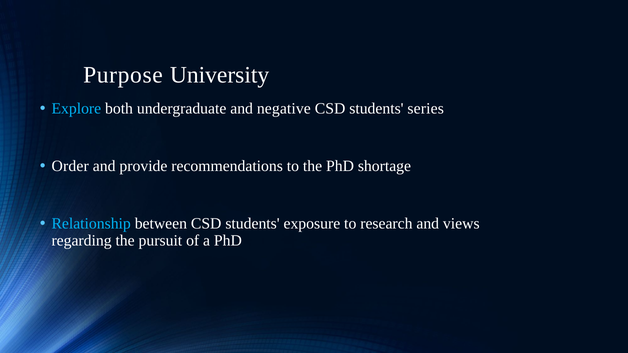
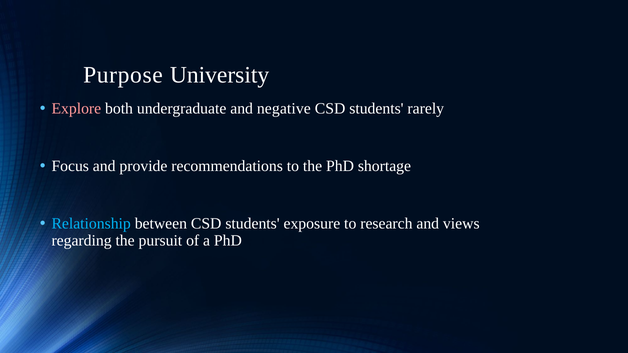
Explore colour: light blue -> pink
series: series -> rarely
Order: Order -> Focus
